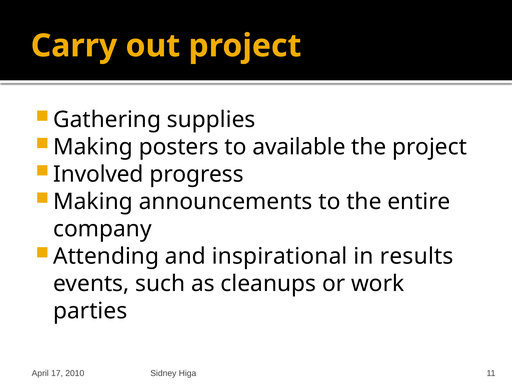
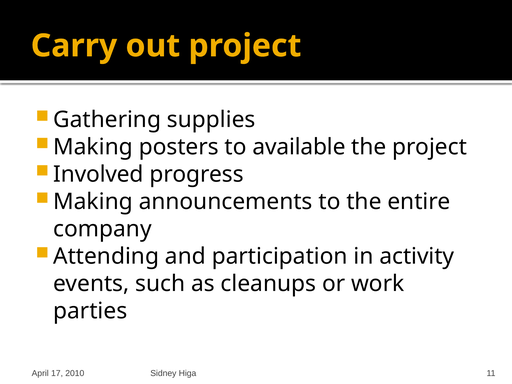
inspirational: inspirational -> participation
results: results -> activity
